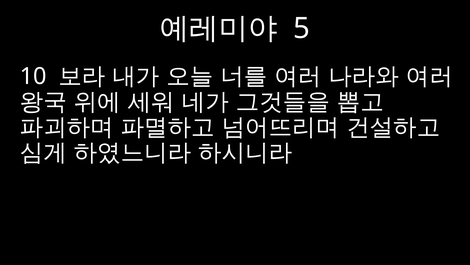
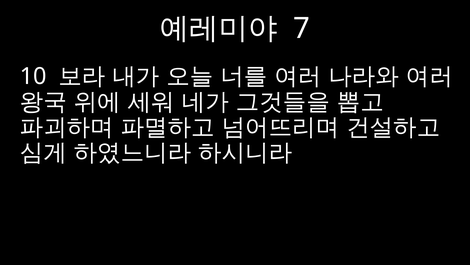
5: 5 -> 7
